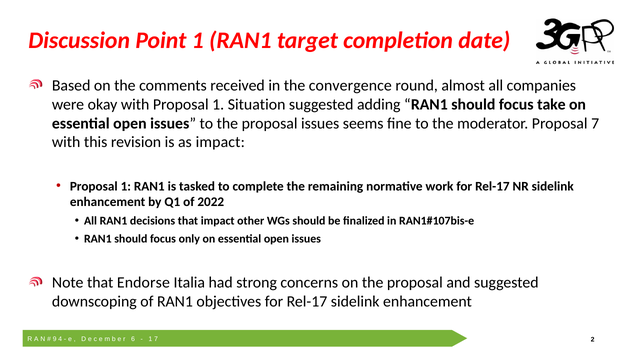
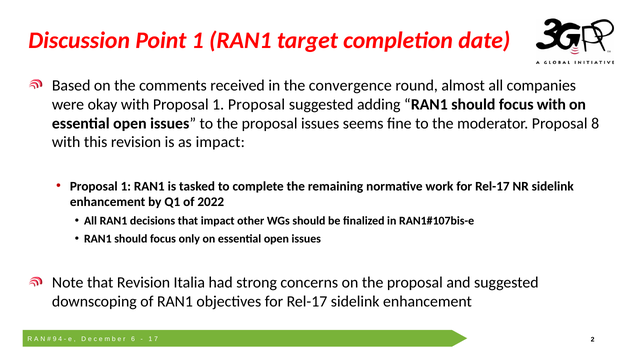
1 Situation: Situation -> Proposal
focus take: take -> with
Proposal 7: 7 -> 8
that Endorse: Endorse -> Revision
